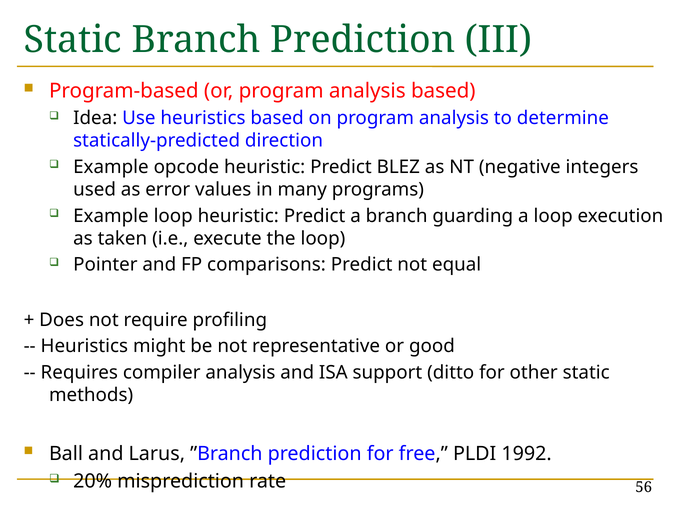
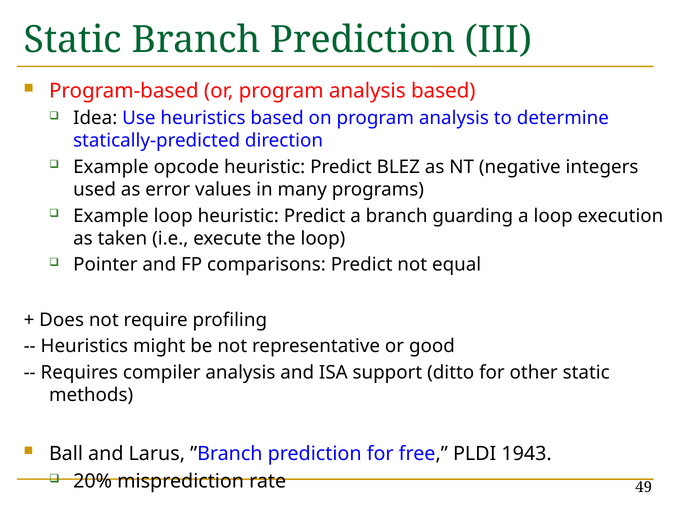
1992: 1992 -> 1943
56: 56 -> 49
